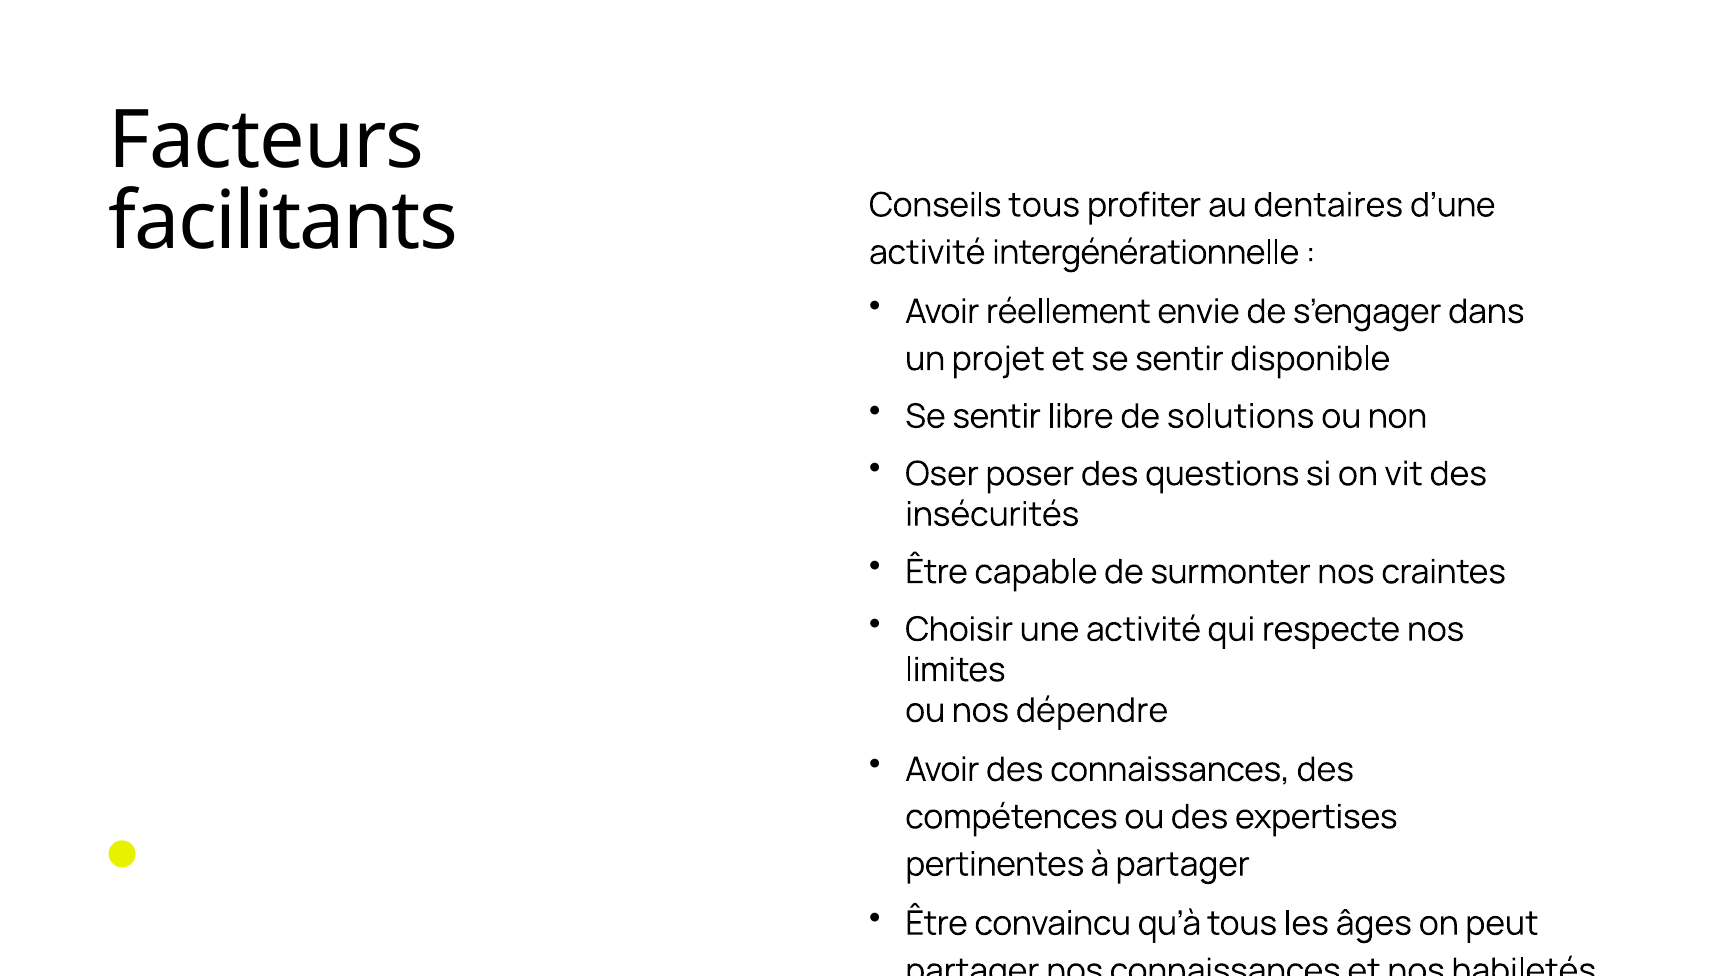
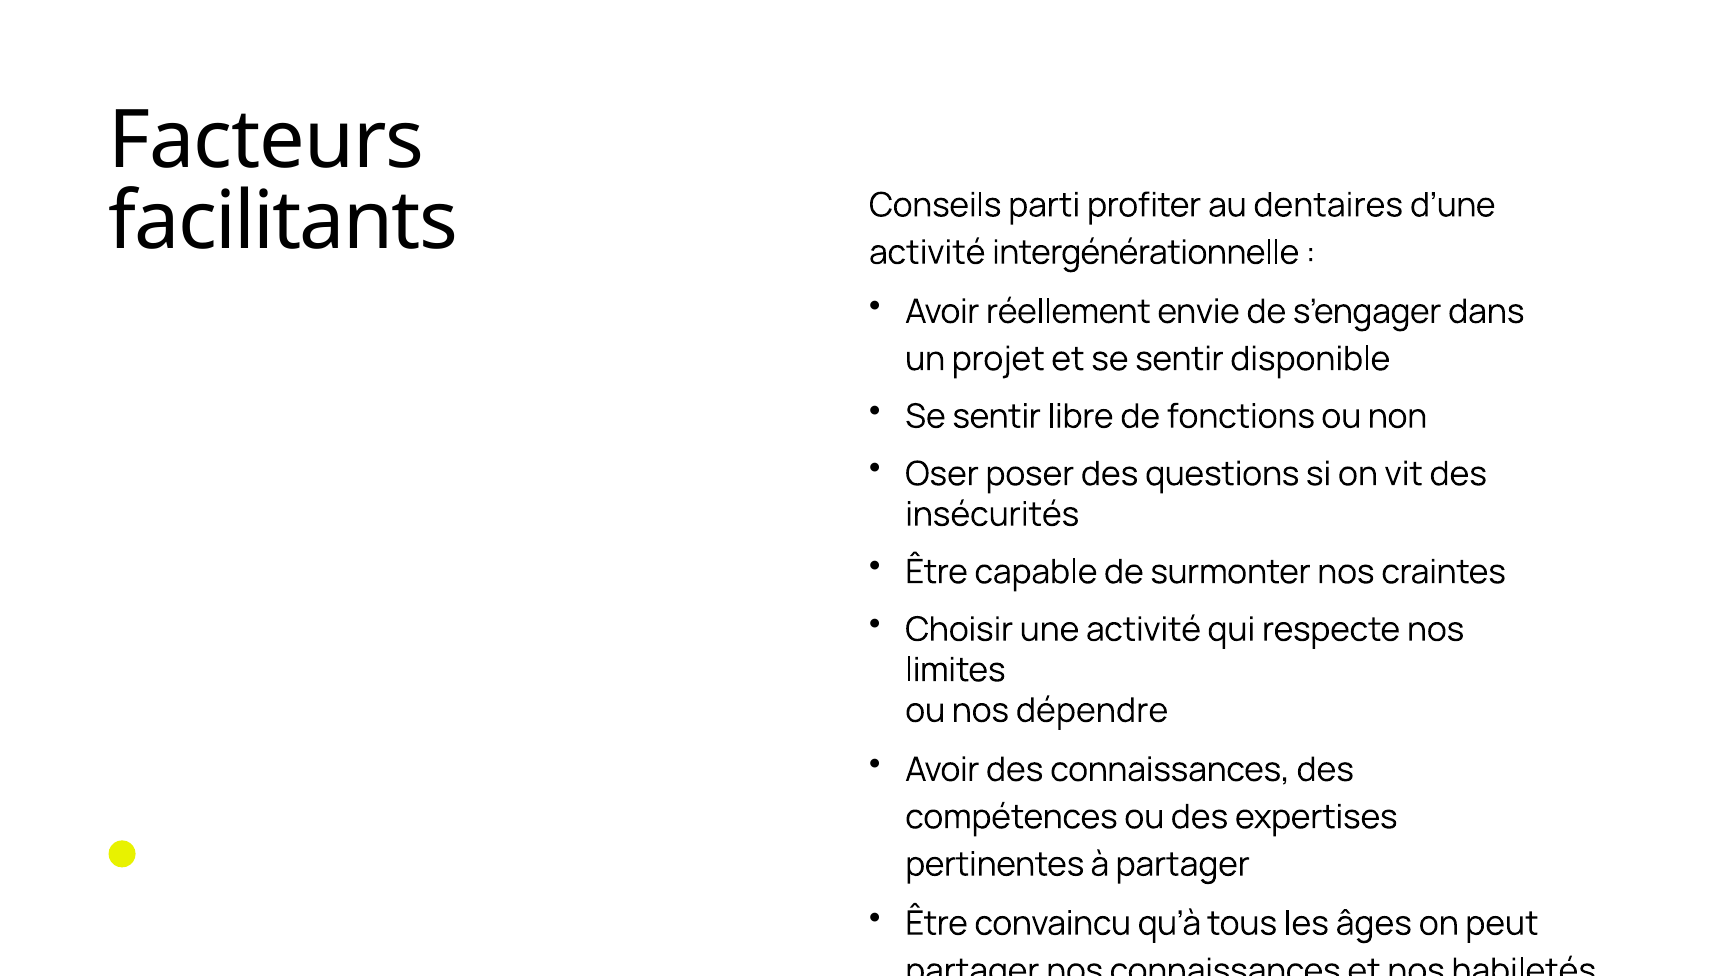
Conseils tous: tous -> parti
solutions: solutions -> fonctions
